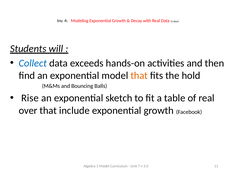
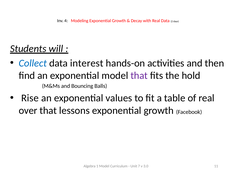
exceeds: exceeds -> interest
that at (139, 76) colour: orange -> purple
sketch: sketch -> values
include: include -> lessons
